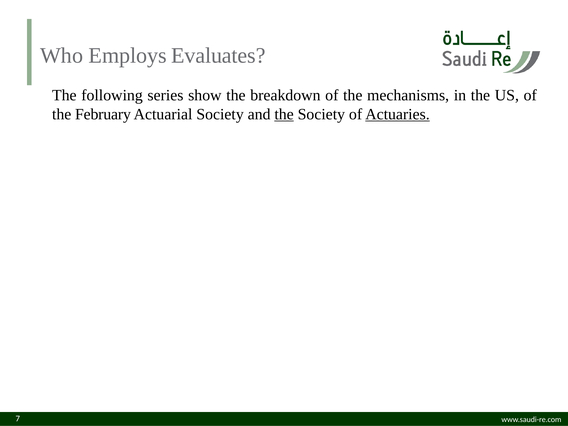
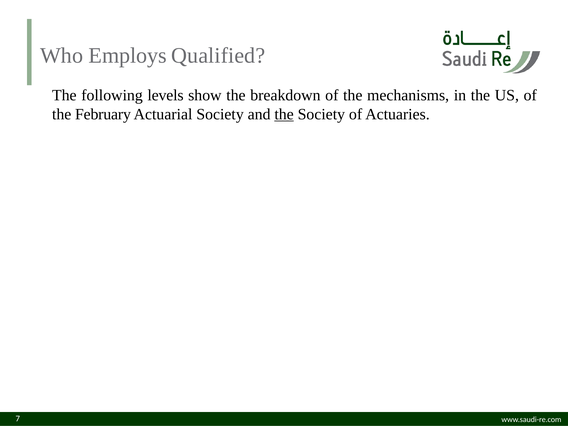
Evaluates: Evaluates -> Qualified
series: series -> levels
Actuaries underline: present -> none
